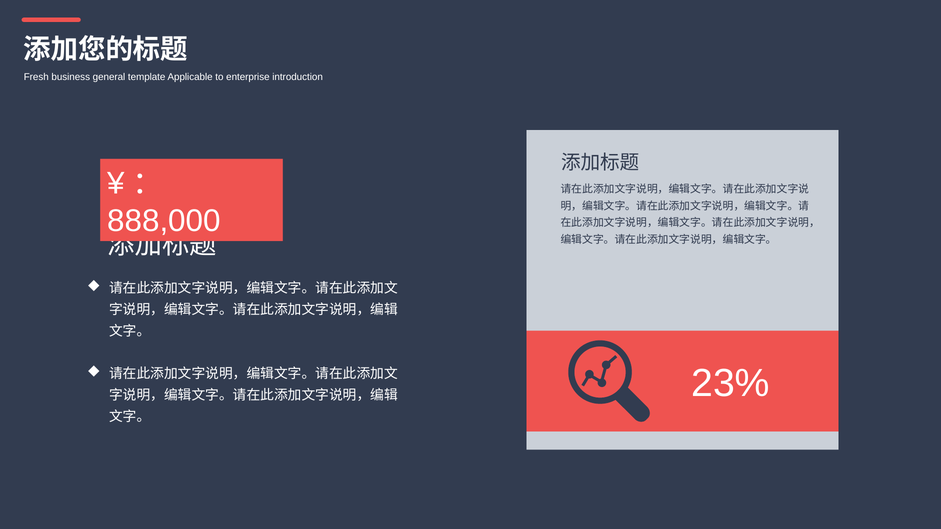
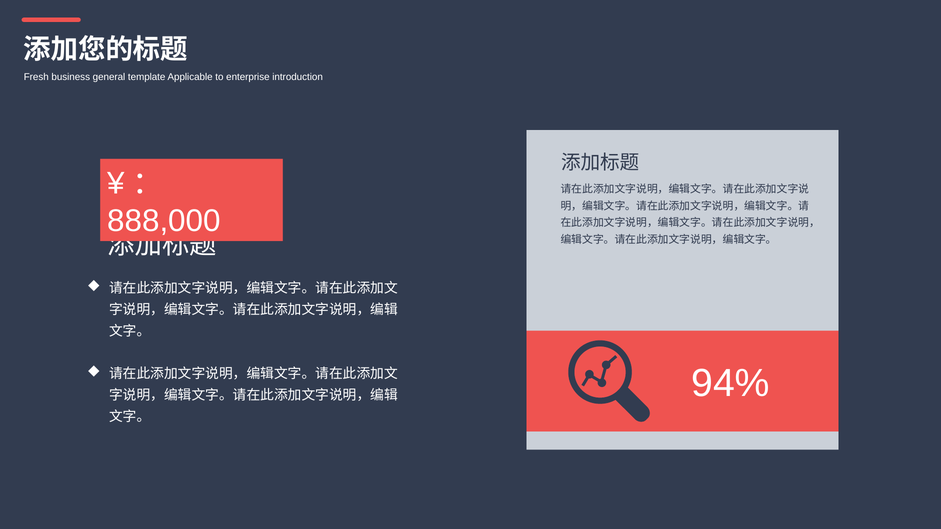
23%: 23% -> 94%
